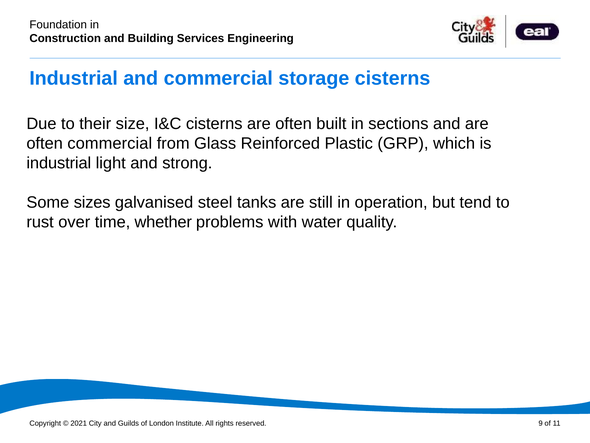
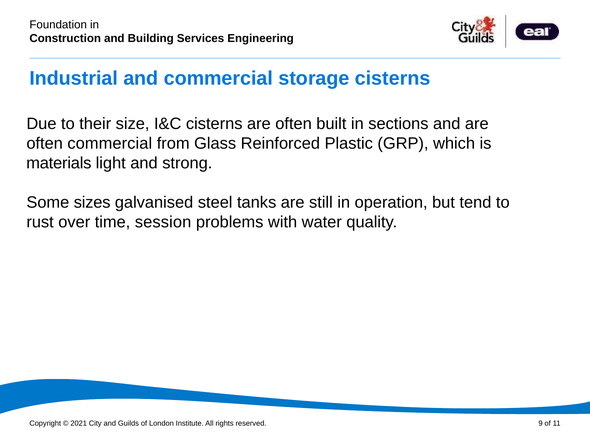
industrial at (59, 163): industrial -> materials
whether: whether -> session
